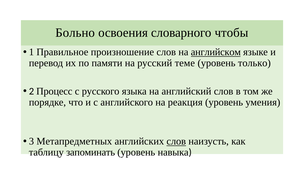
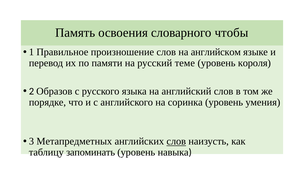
Больно: Больно -> Память
английском underline: present -> none
только: только -> короля
Процесс: Процесс -> Образов
реакция: реакция -> соринка
